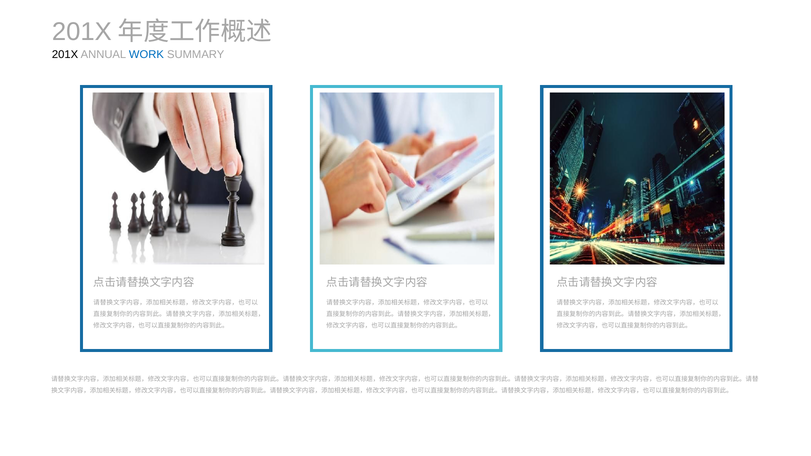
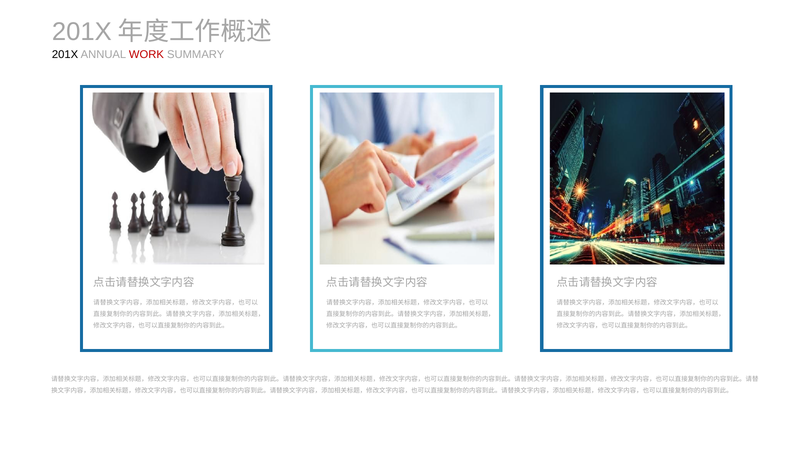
WORK colour: blue -> red
